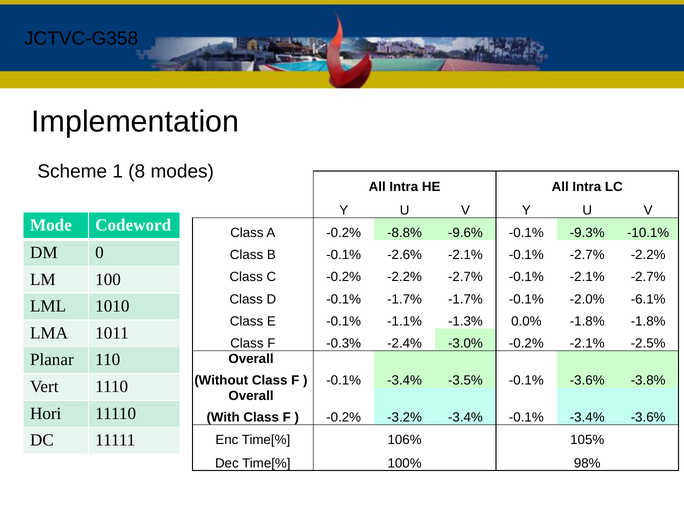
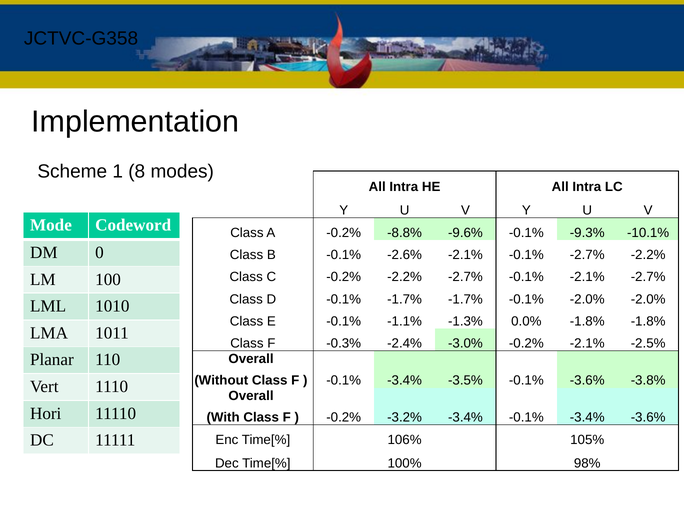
-2.0% -6.1%: -6.1% -> -2.0%
